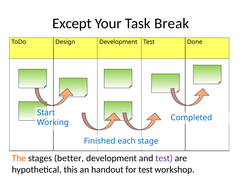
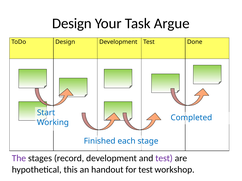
Except at (72, 23): Except -> Design
Break: Break -> Argue
The colour: orange -> purple
better: better -> record
